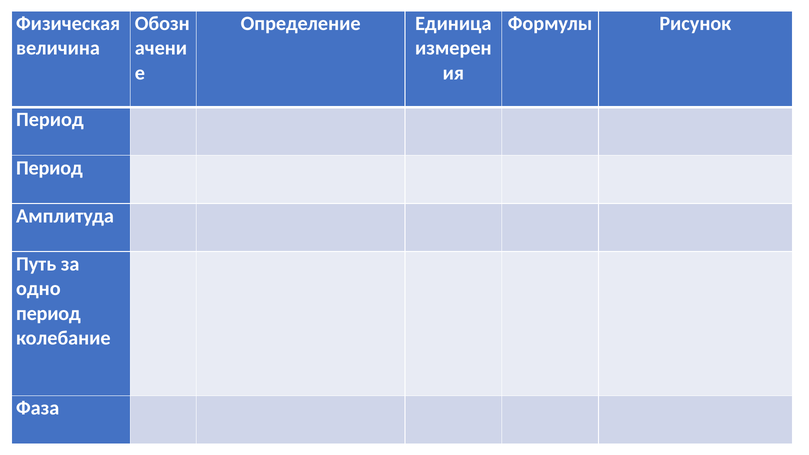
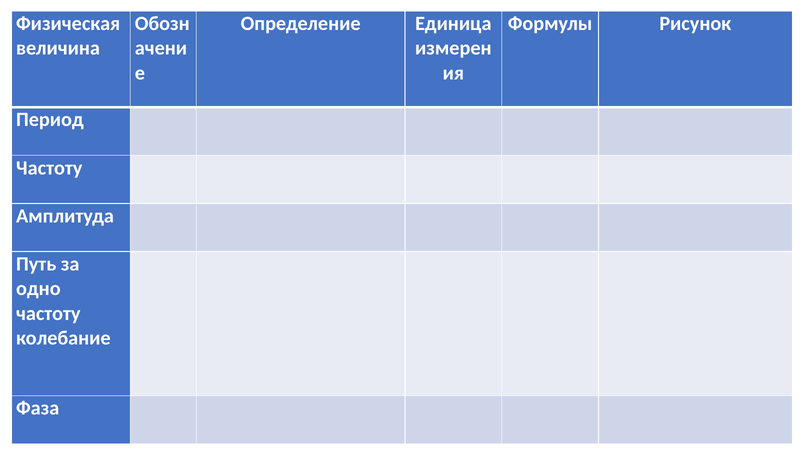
Период at (49, 168): Период -> Частоту
период at (48, 313): период -> частоту
